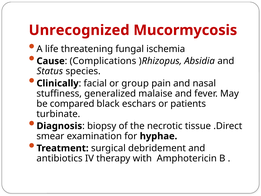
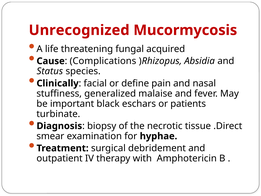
ischemia: ischemia -> acquired
group: group -> define
compared: compared -> important
antibiotics: antibiotics -> outpatient
